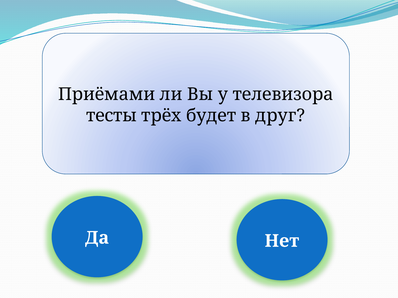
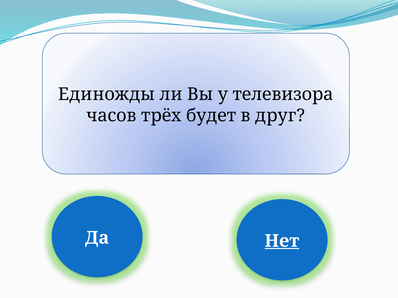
Приёмами: Приёмами -> Единожды
тесты: тесты -> часов
Нет underline: none -> present
